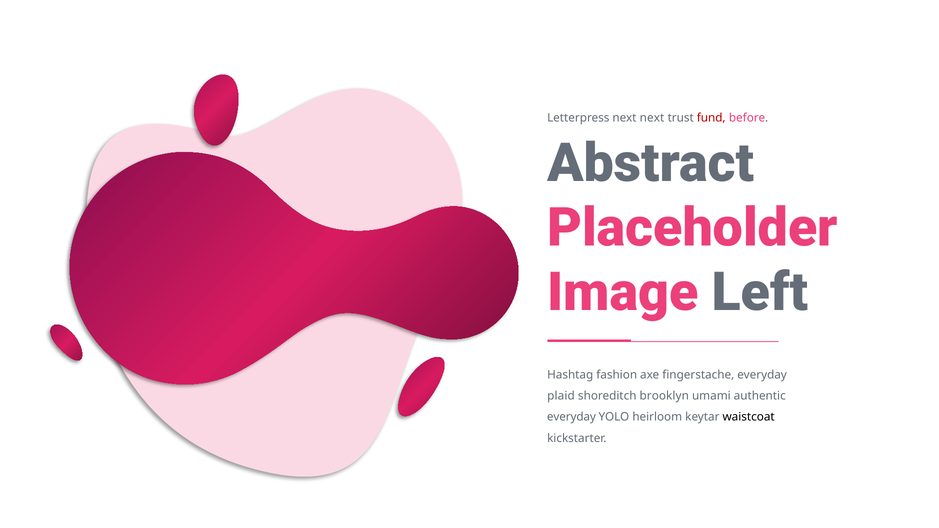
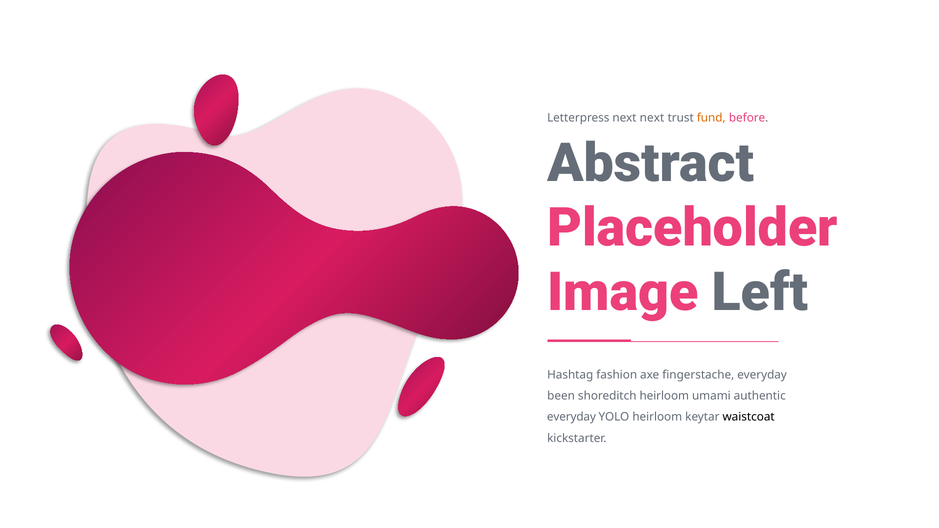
fund colour: red -> orange
plaid: plaid -> been
shoreditch brooklyn: brooklyn -> heirloom
